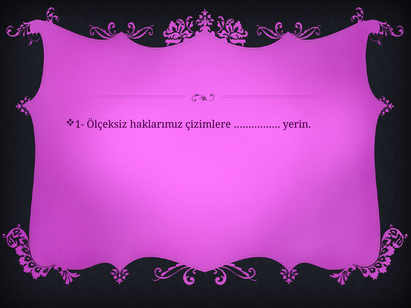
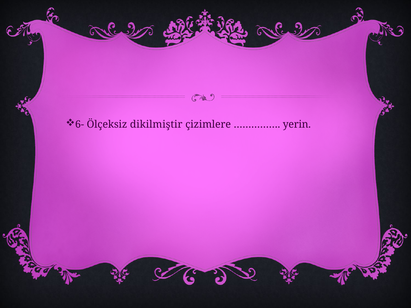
1-: 1- -> 6-
haklarımız: haklarımız -> dikilmiştir
